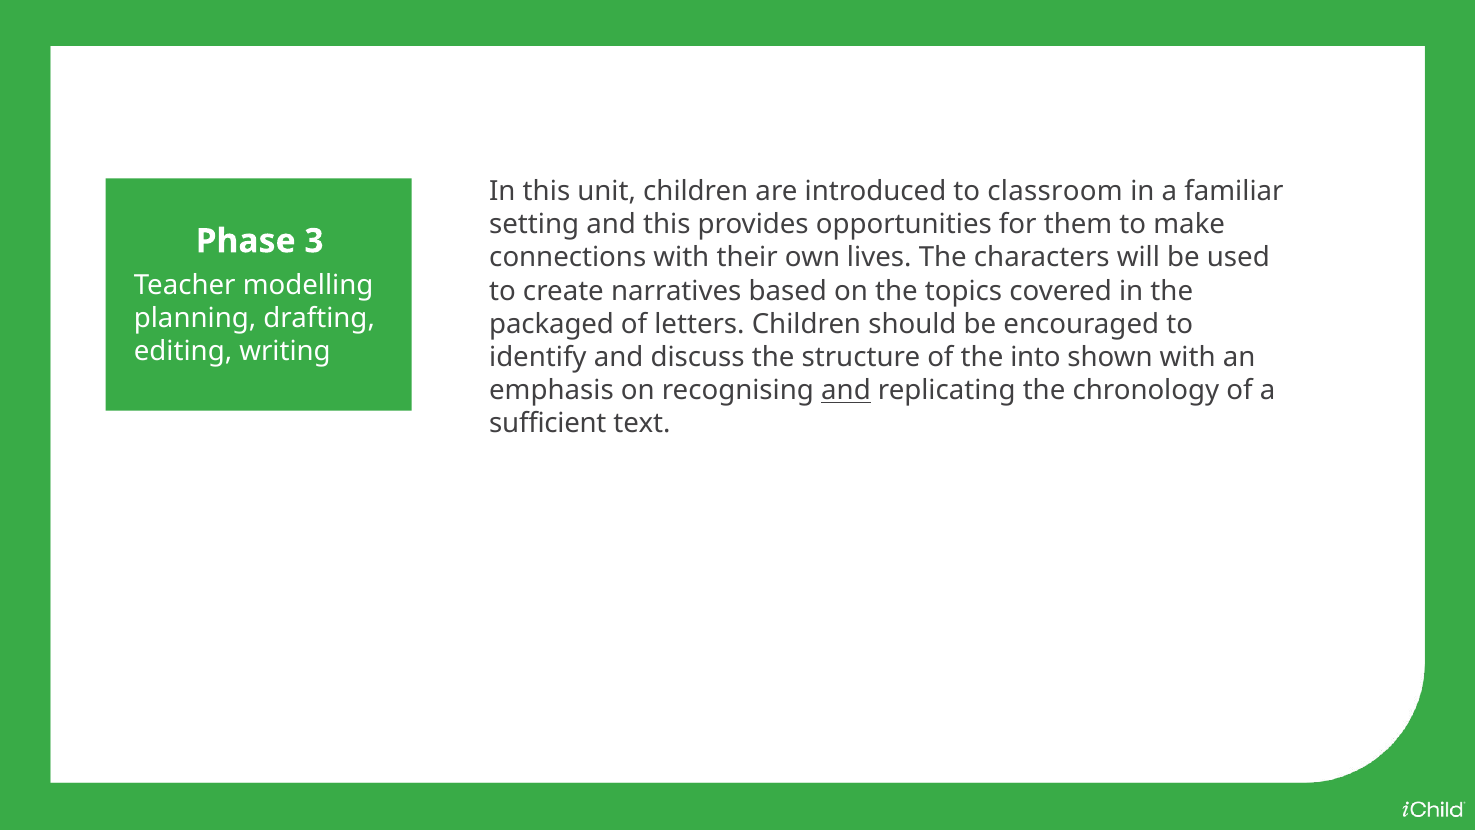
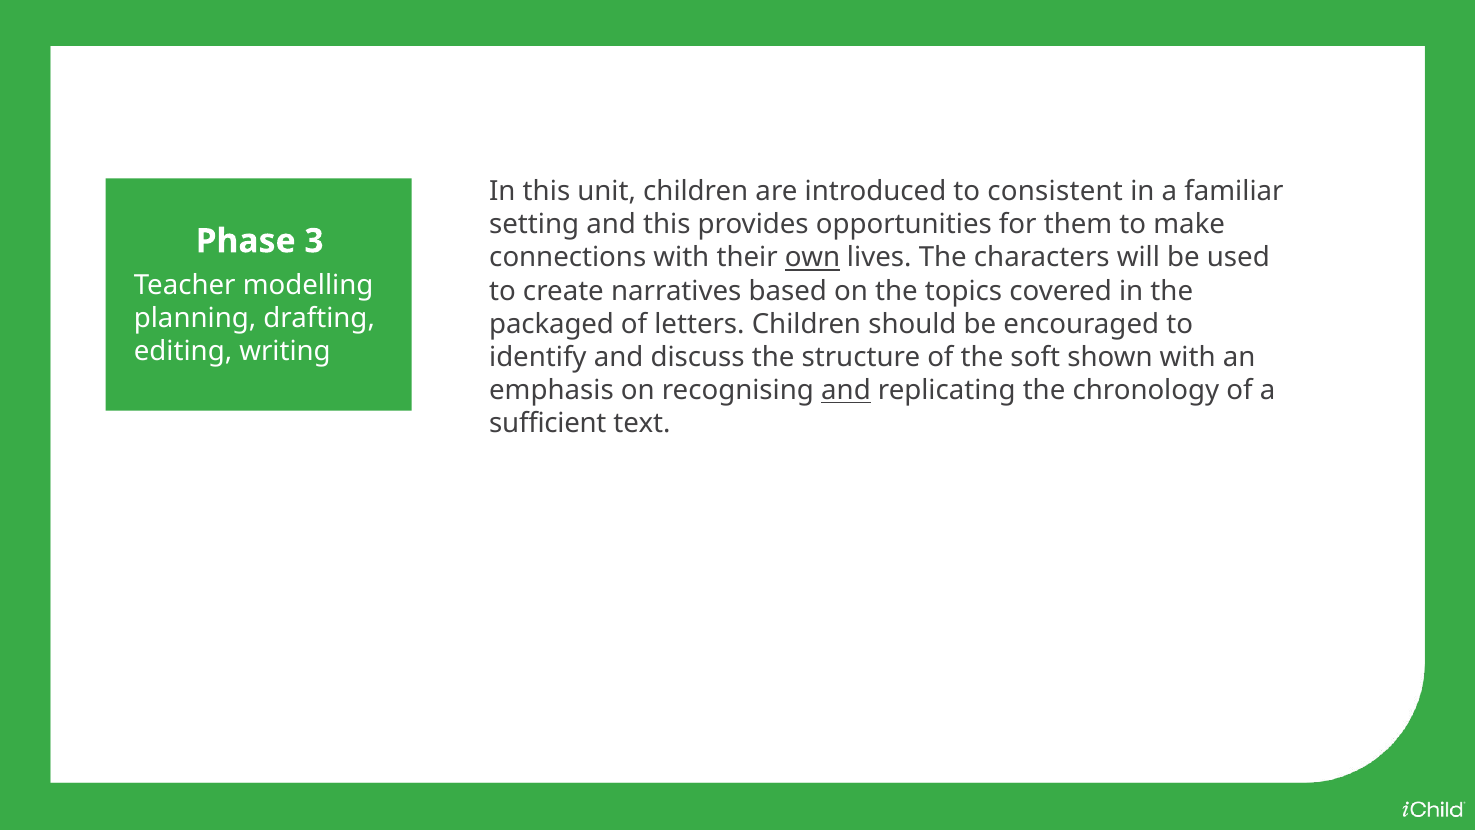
classroom: classroom -> consistent
own underline: none -> present
into: into -> soft
